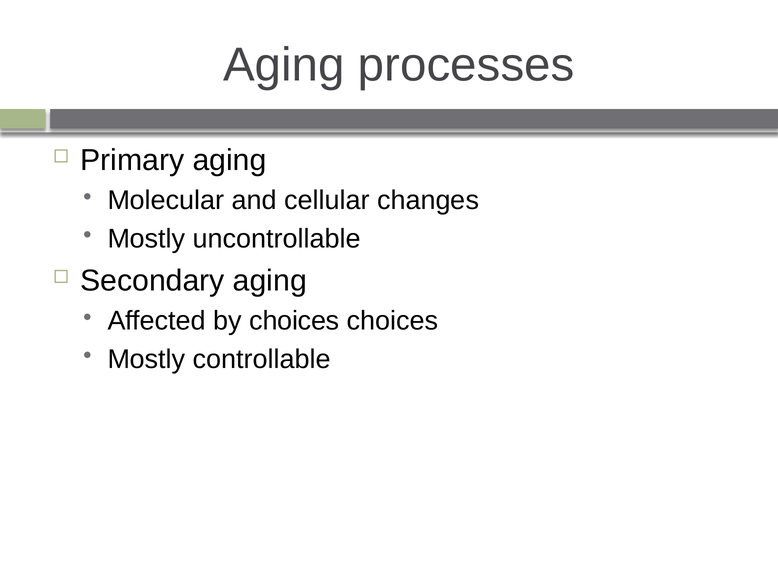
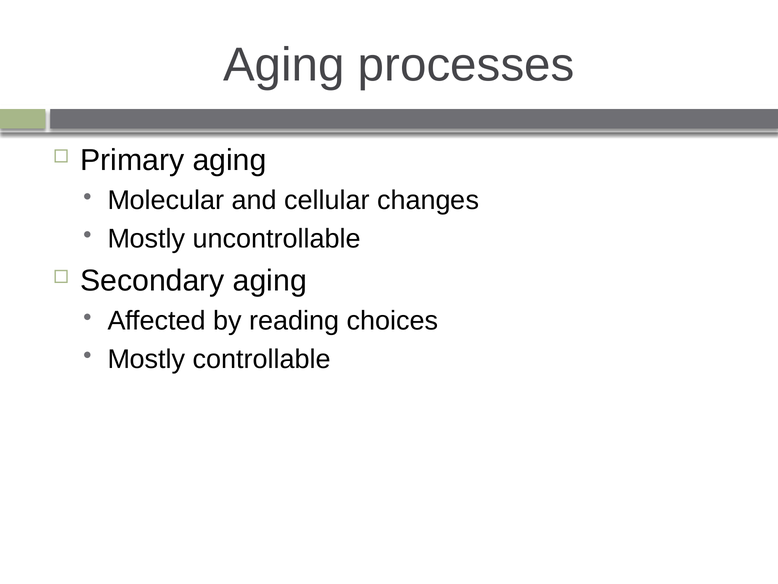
by choices: choices -> reading
